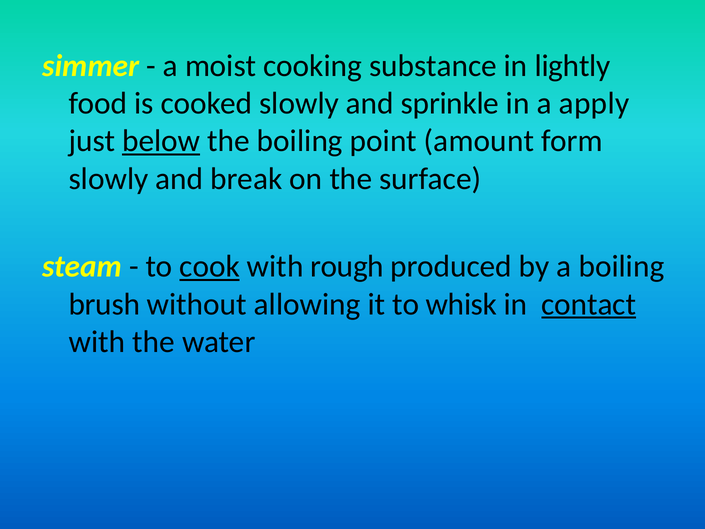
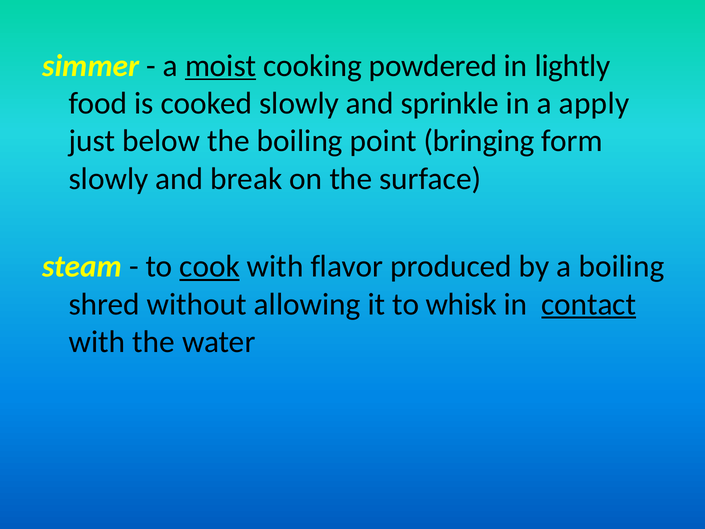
moist underline: none -> present
substance: substance -> powdered
below underline: present -> none
amount: amount -> bringing
rough: rough -> flavor
brush: brush -> shred
